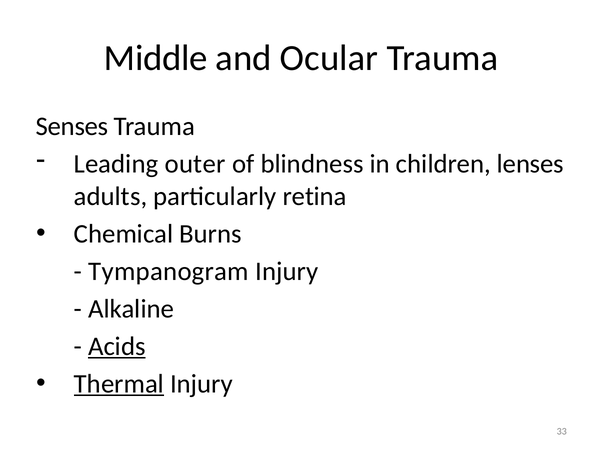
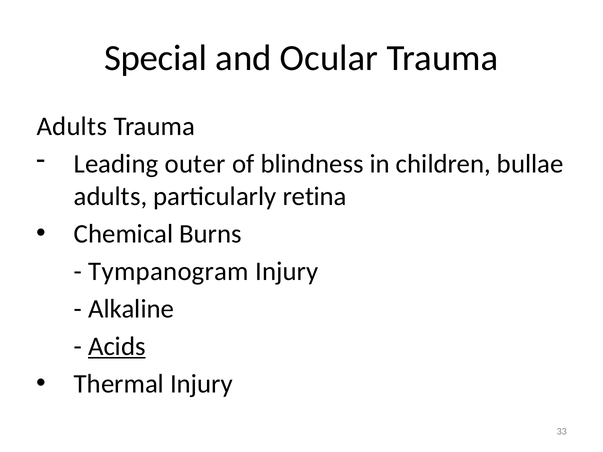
Middle: Middle -> Special
Senses at (72, 127): Senses -> Adults
lenses: lenses -> bullae
Thermal underline: present -> none
